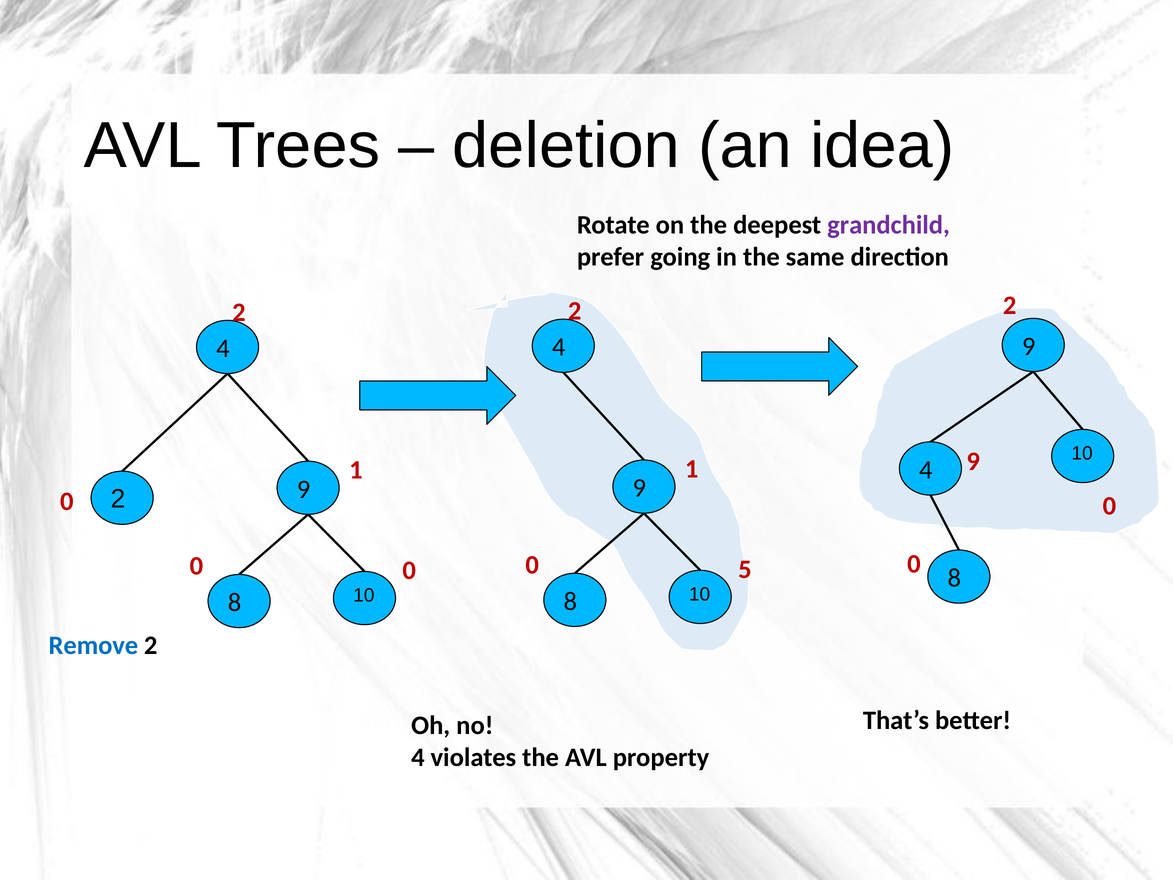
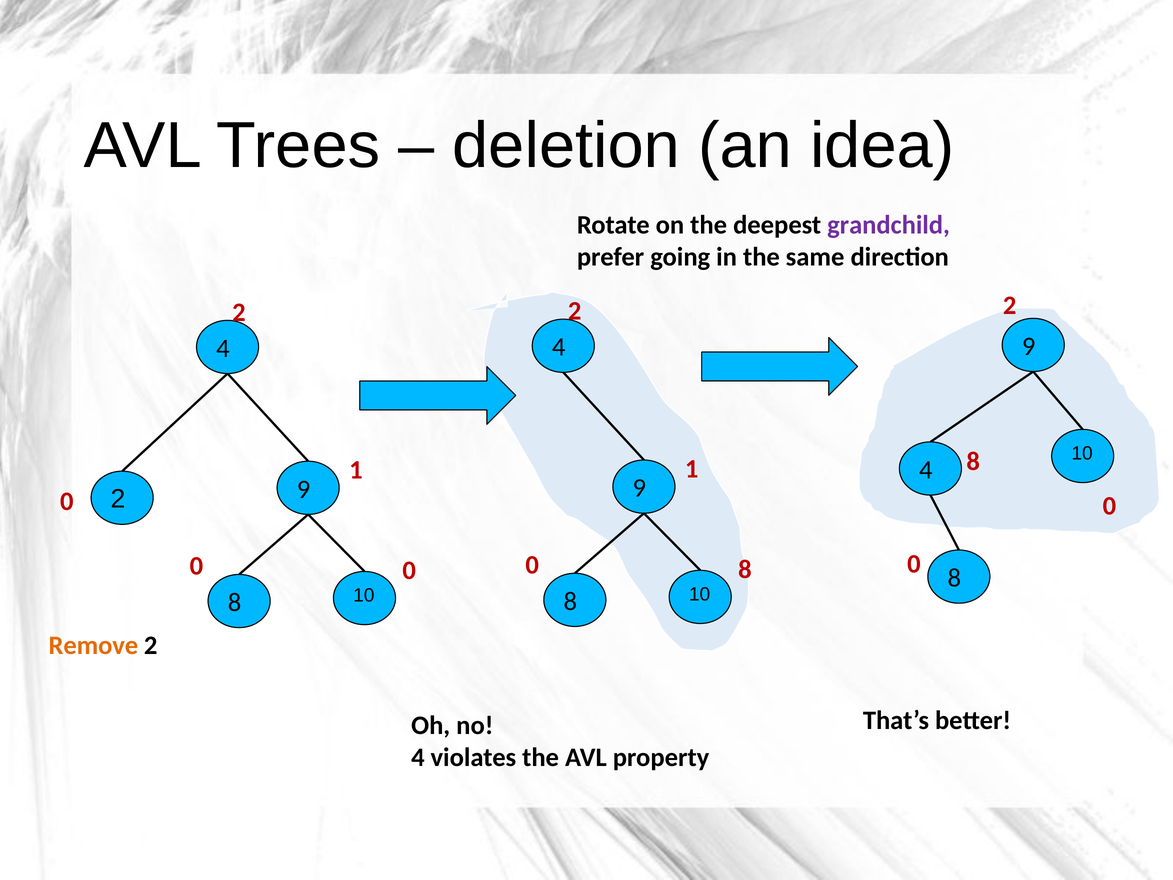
4 9: 9 -> 8
0 5: 5 -> 8
Remove colour: blue -> orange
